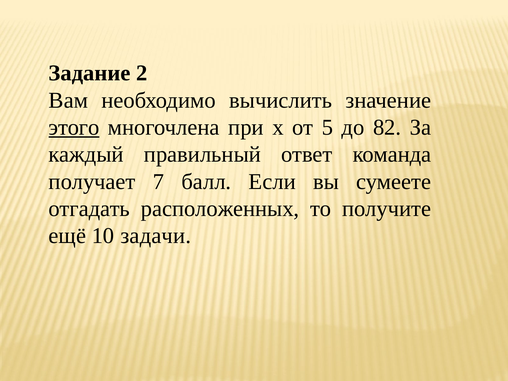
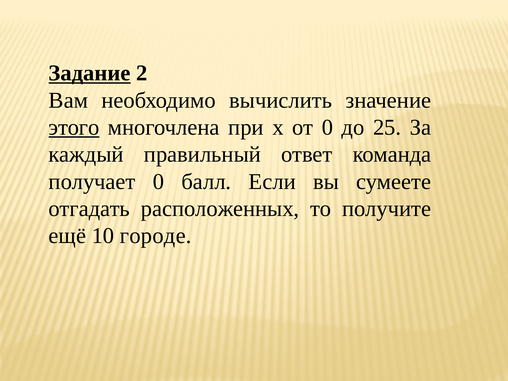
Задание underline: none -> present
от 5: 5 -> 0
82: 82 -> 25
получает 7: 7 -> 0
задачи: задачи -> городе
